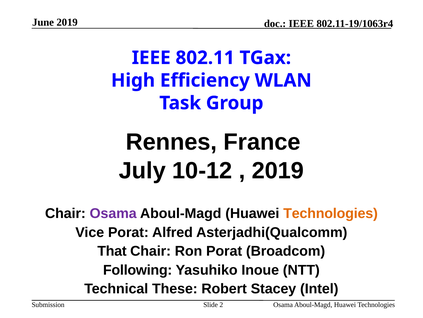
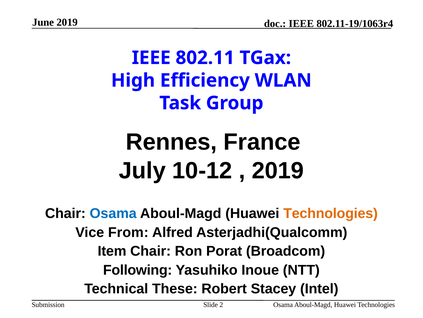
Osama at (113, 213) colour: purple -> blue
Vice Porat: Porat -> From
That: That -> Item
